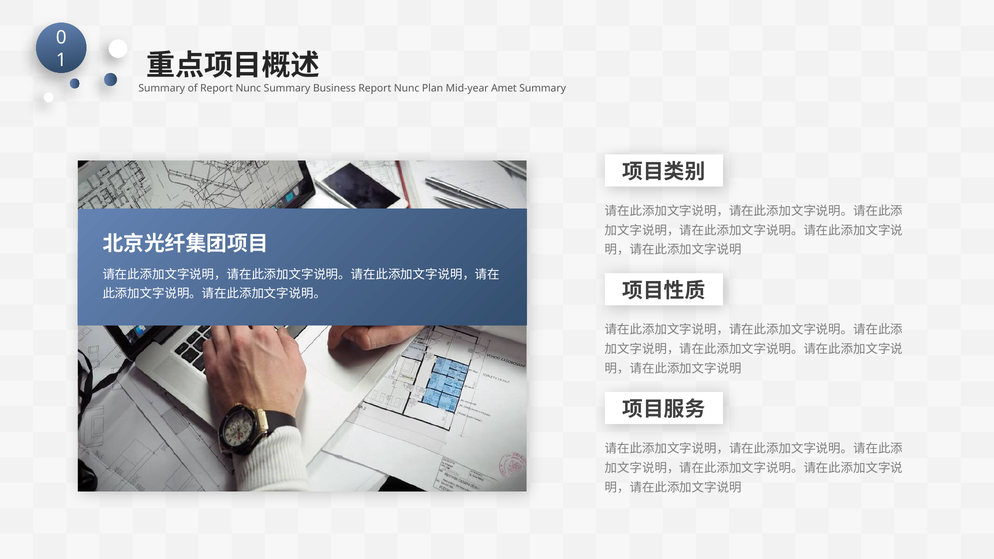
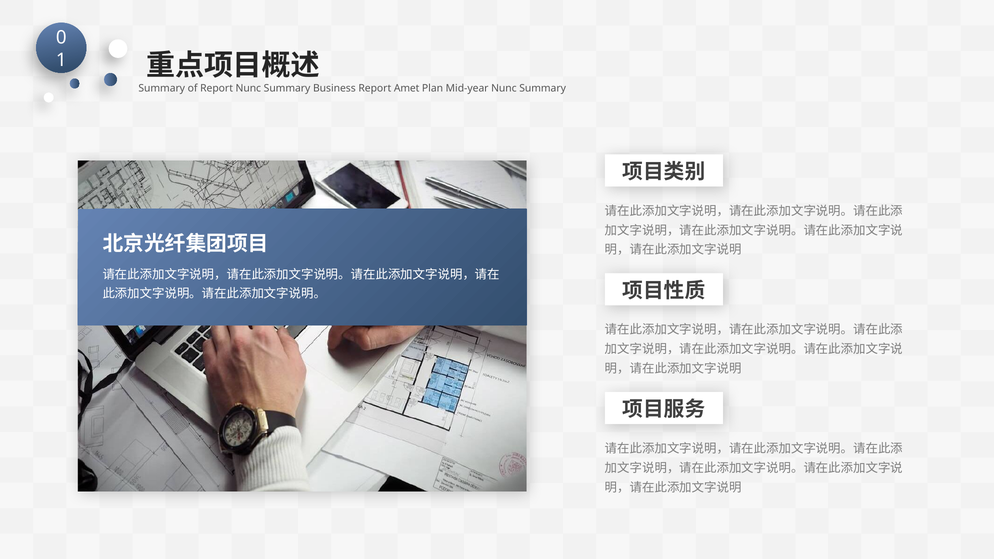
Business Report Nunc: Nunc -> Amet
Mid-year Amet: Amet -> Nunc
